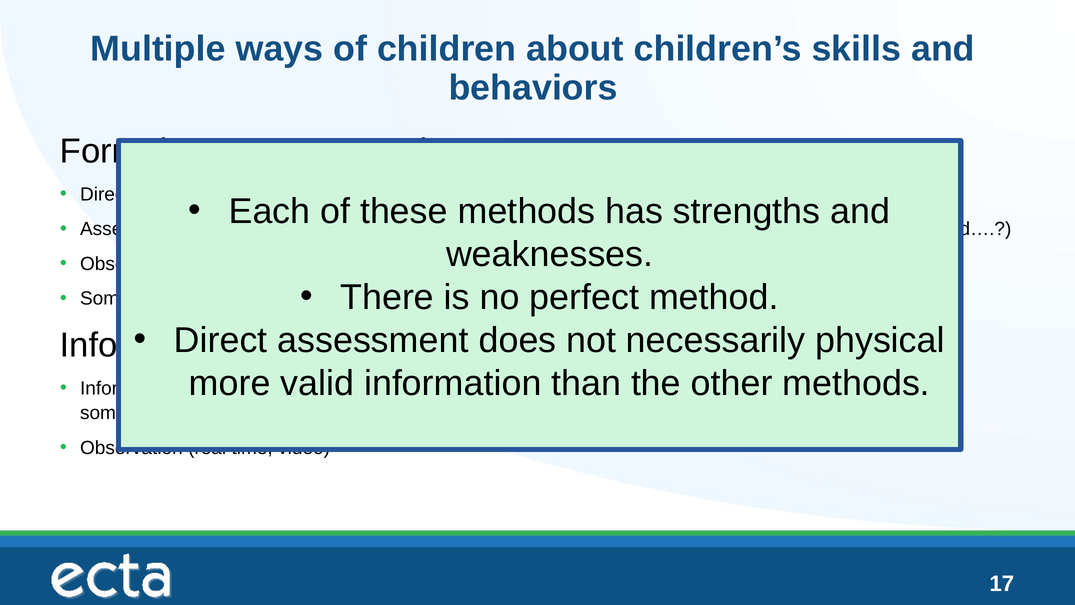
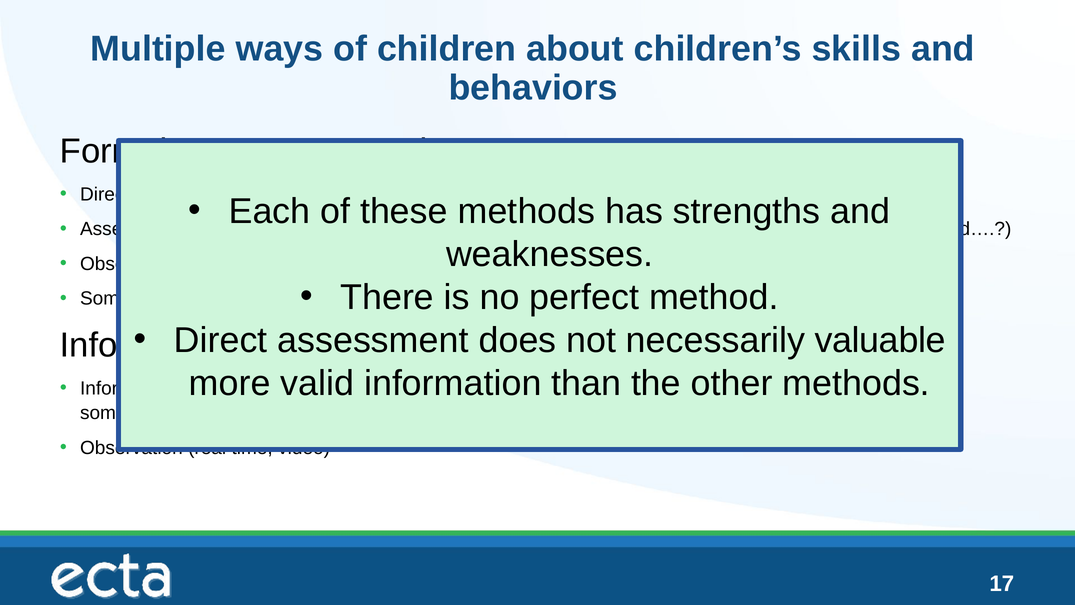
physical: physical -> valuable
